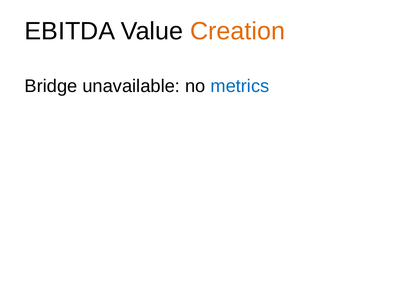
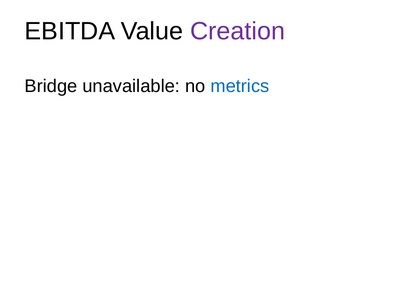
Creation colour: orange -> purple
